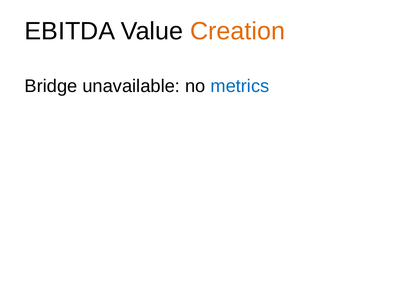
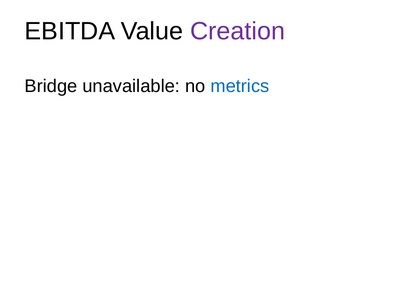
Creation colour: orange -> purple
